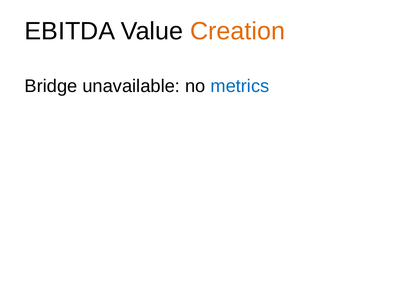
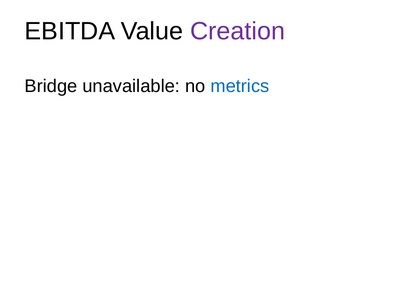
Creation colour: orange -> purple
